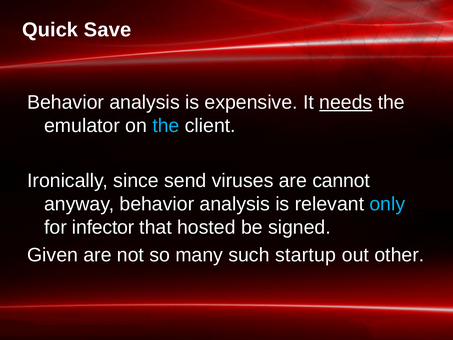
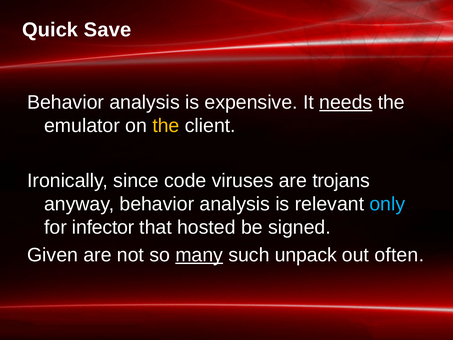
the at (166, 126) colour: light blue -> yellow
send: send -> code
cannot: cannot -> trojans
many underline: none -> present
startup: startup -> unpack
other: other -> often
